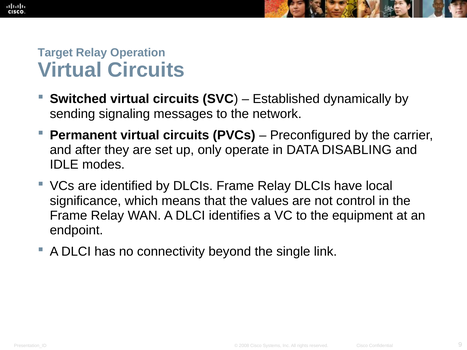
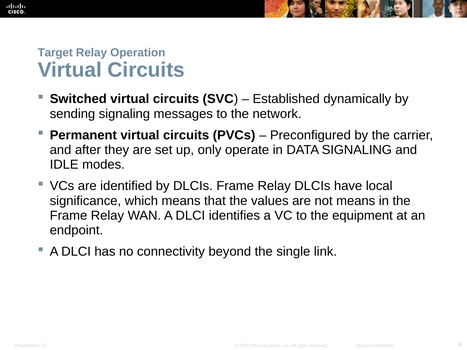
DATA DISABLING: DISABLING -> SIGNALING
not control: control -> means
